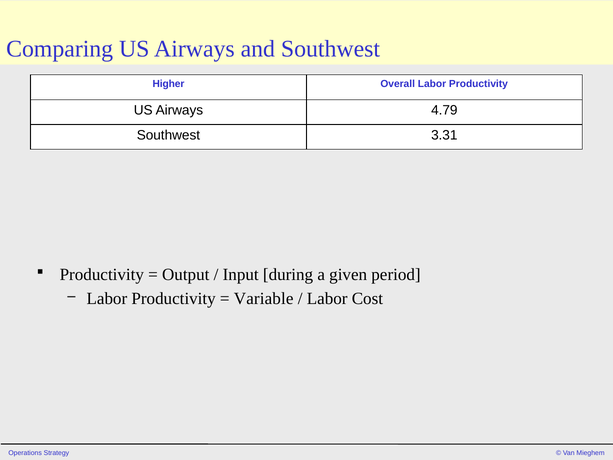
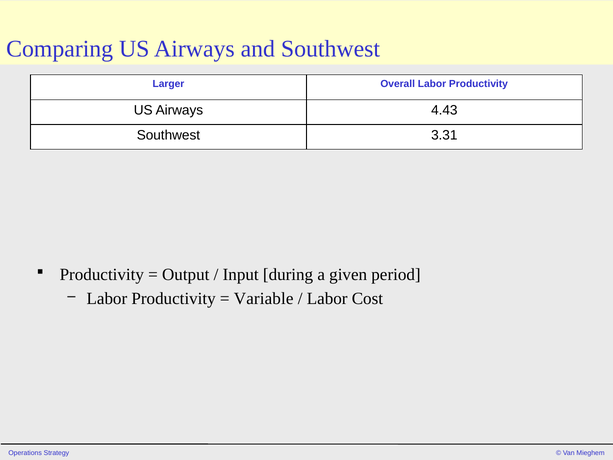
Higher: Higher -> Larger
4.79: 4.79 -> 4.43
